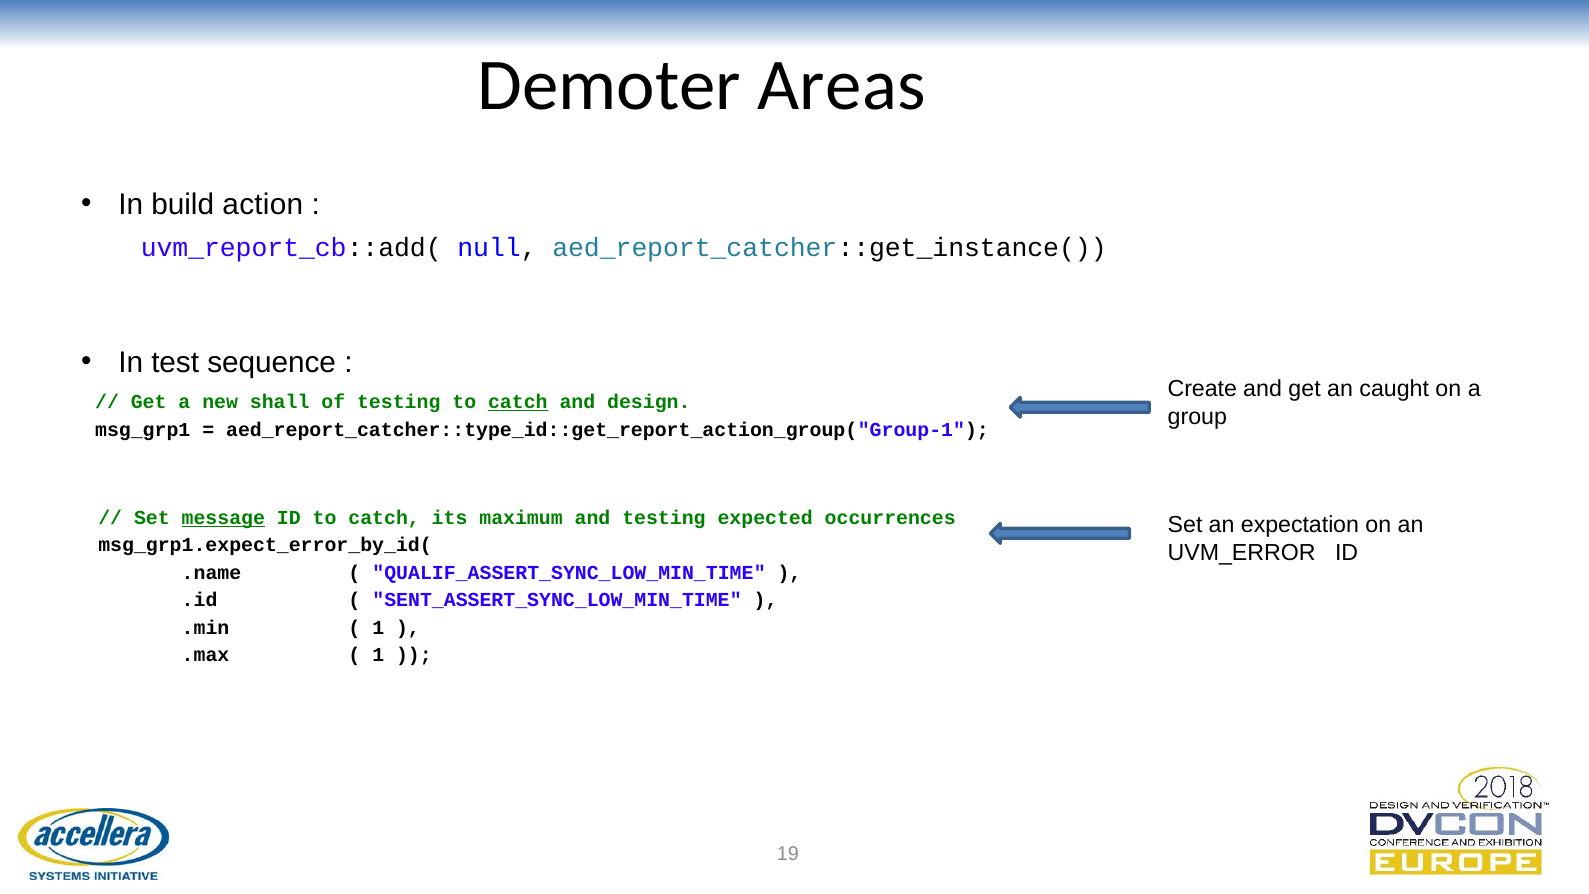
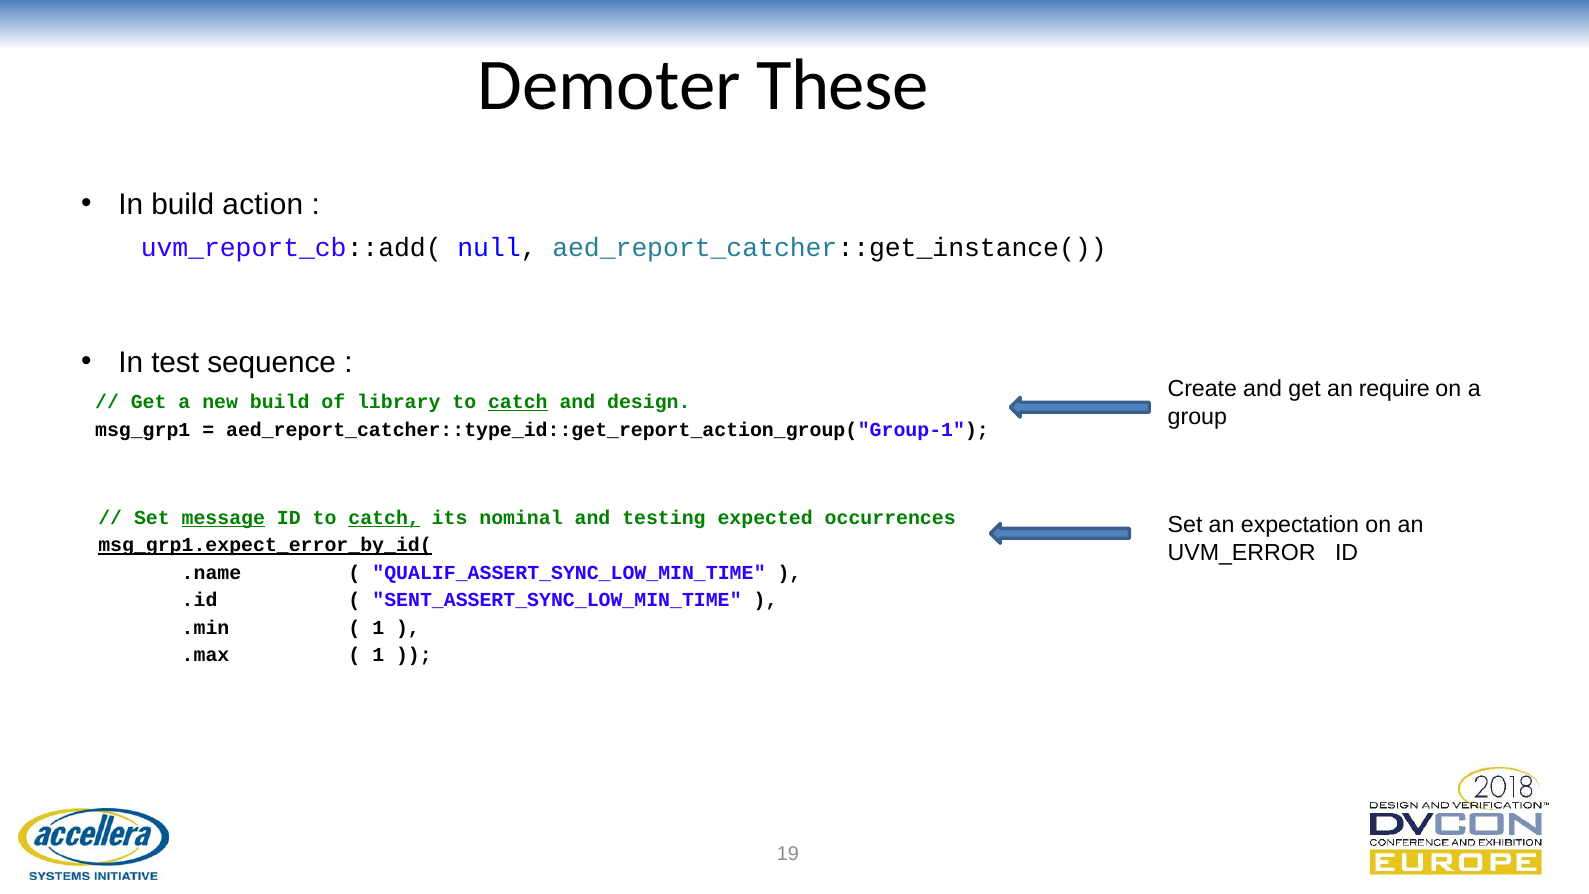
Areas: Areas -> These
caught: caught -> require
new shall: shall -> build
of testing: testing -> library
catch at (384, 518) underline: none -> present
maximum: maximum -> nominal
msg_grp1.expect_error_by_id( underline: none -> present
